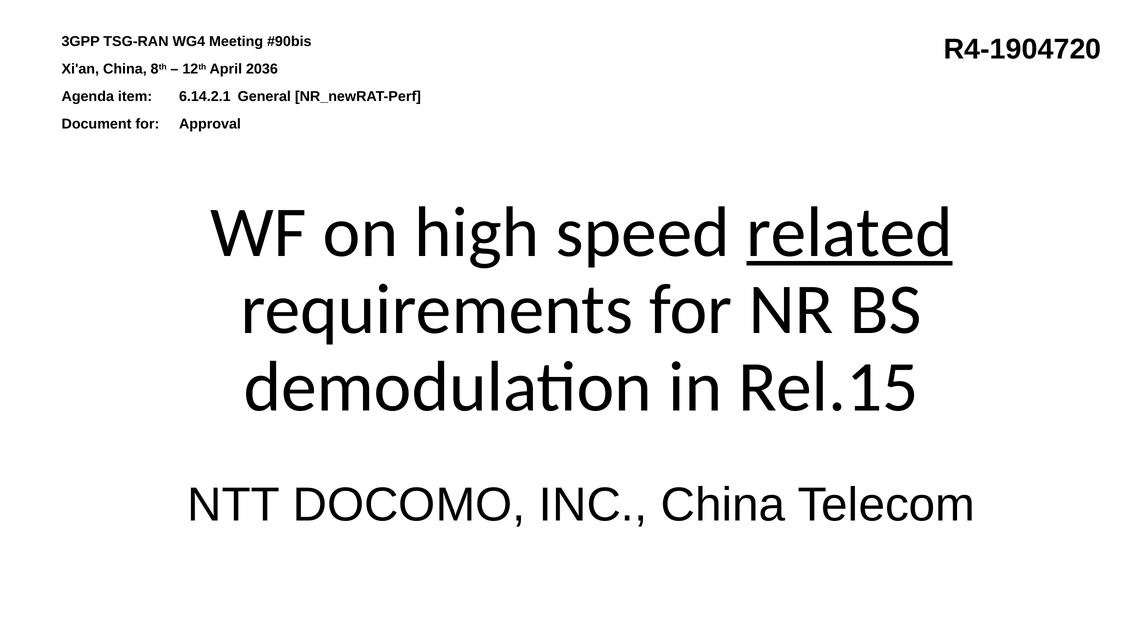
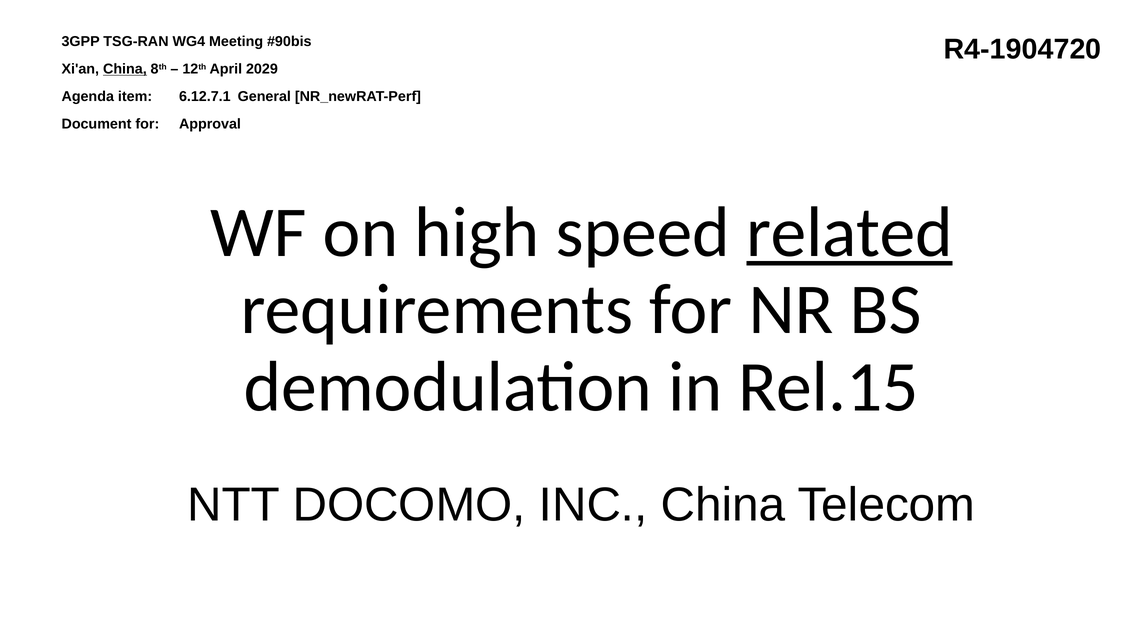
China at (125, 69) underline: none -> present
2036: 2036 -> 2029
6.14.2.1: 6.14.2.1 -> 6.12.7.1
